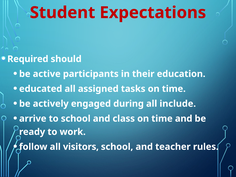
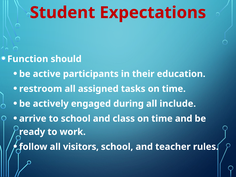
Required: Required -> Function
educated: educated -> restroom
